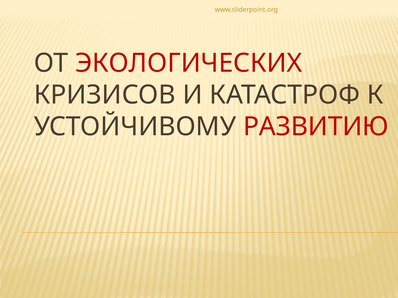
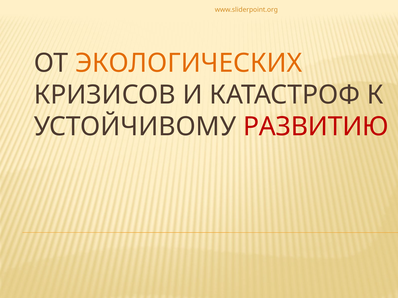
ЭКОЛОГИЧЕСКИХ colour: red -> orange
